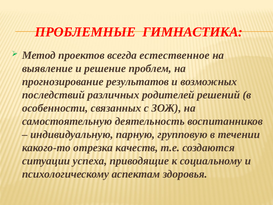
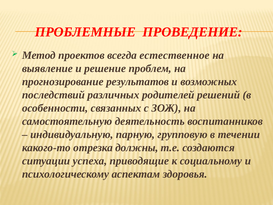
ГИМНАСТИКА: ГИМНАСТИКА -> ПРОВЕДЕНИЕ
качеств: качеств -> должны
